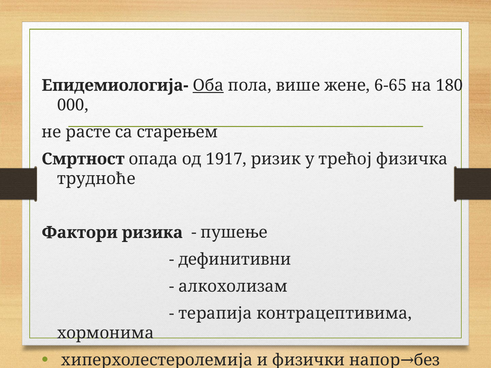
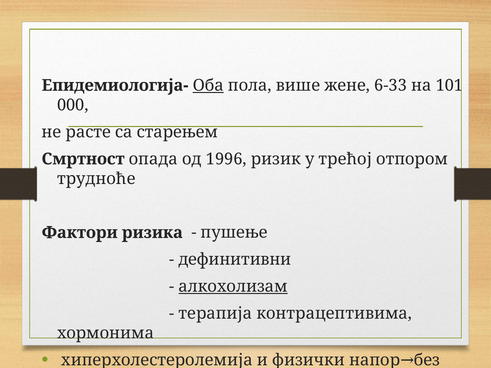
6-65: 6-65 -> 6-33
180: 180 -> 101
1917: 1917 -> 1996
физичка: физичка -> отпором
алкохолизам underline: none -> present
